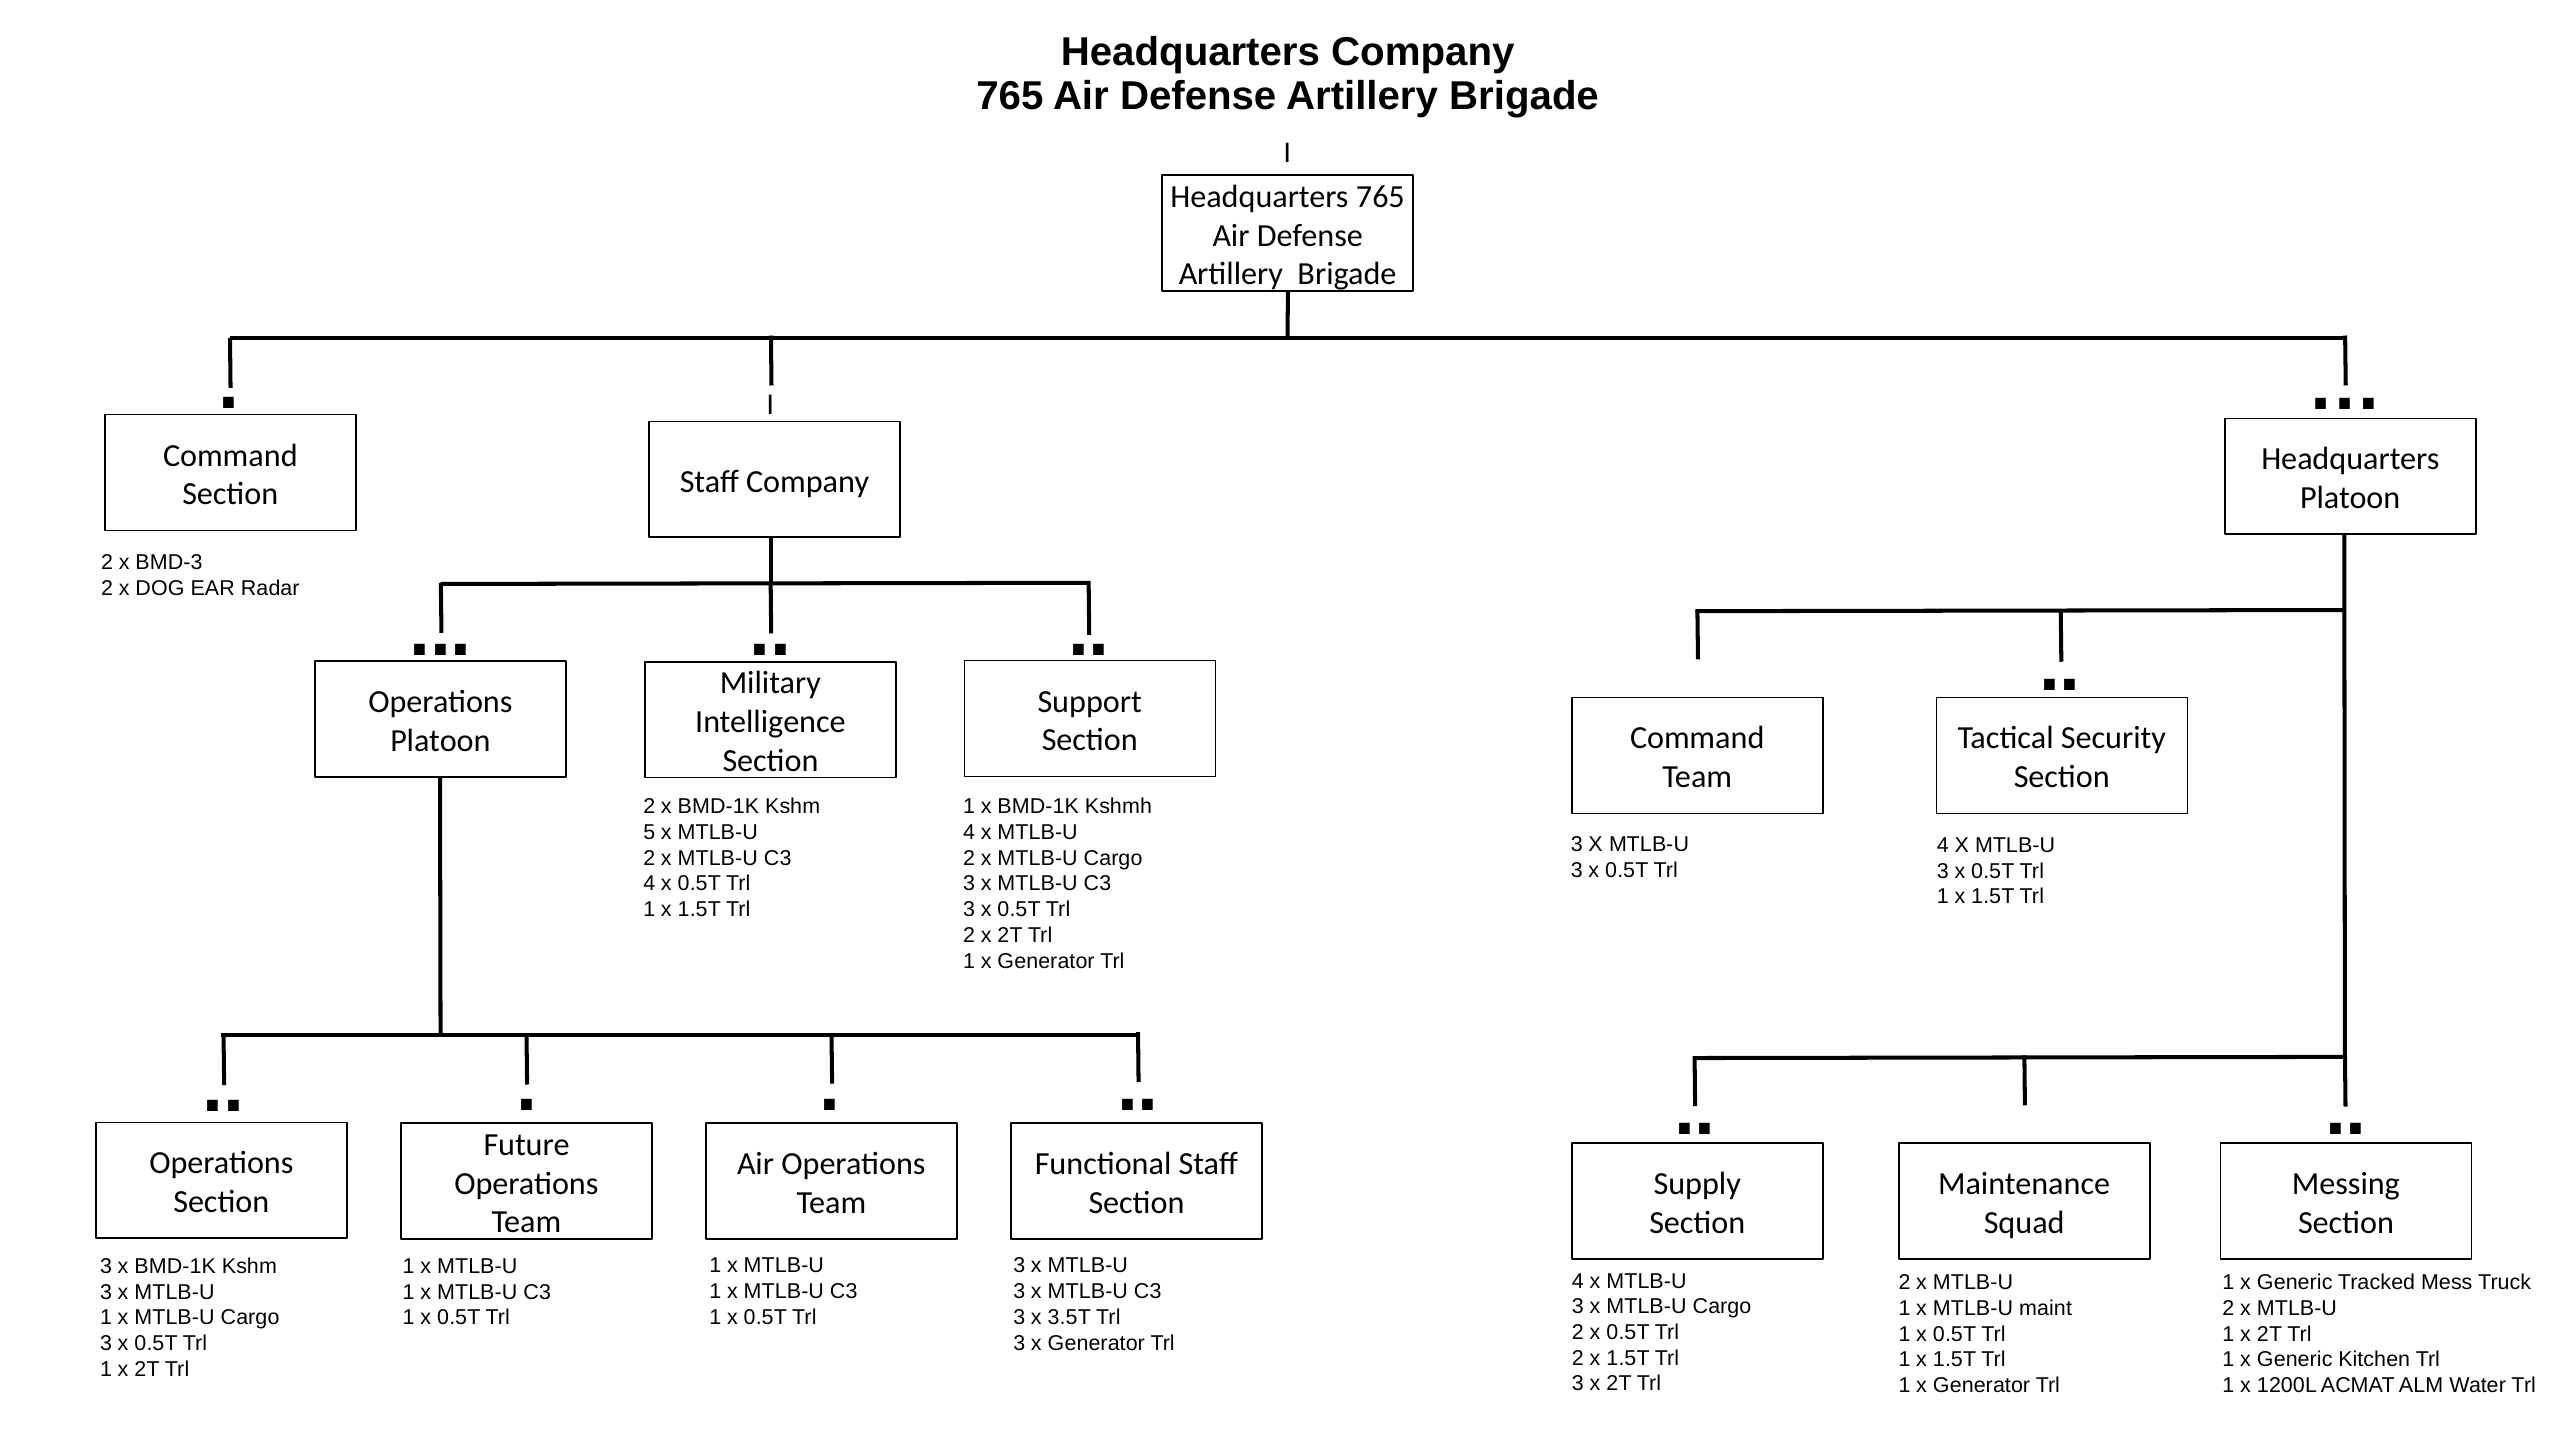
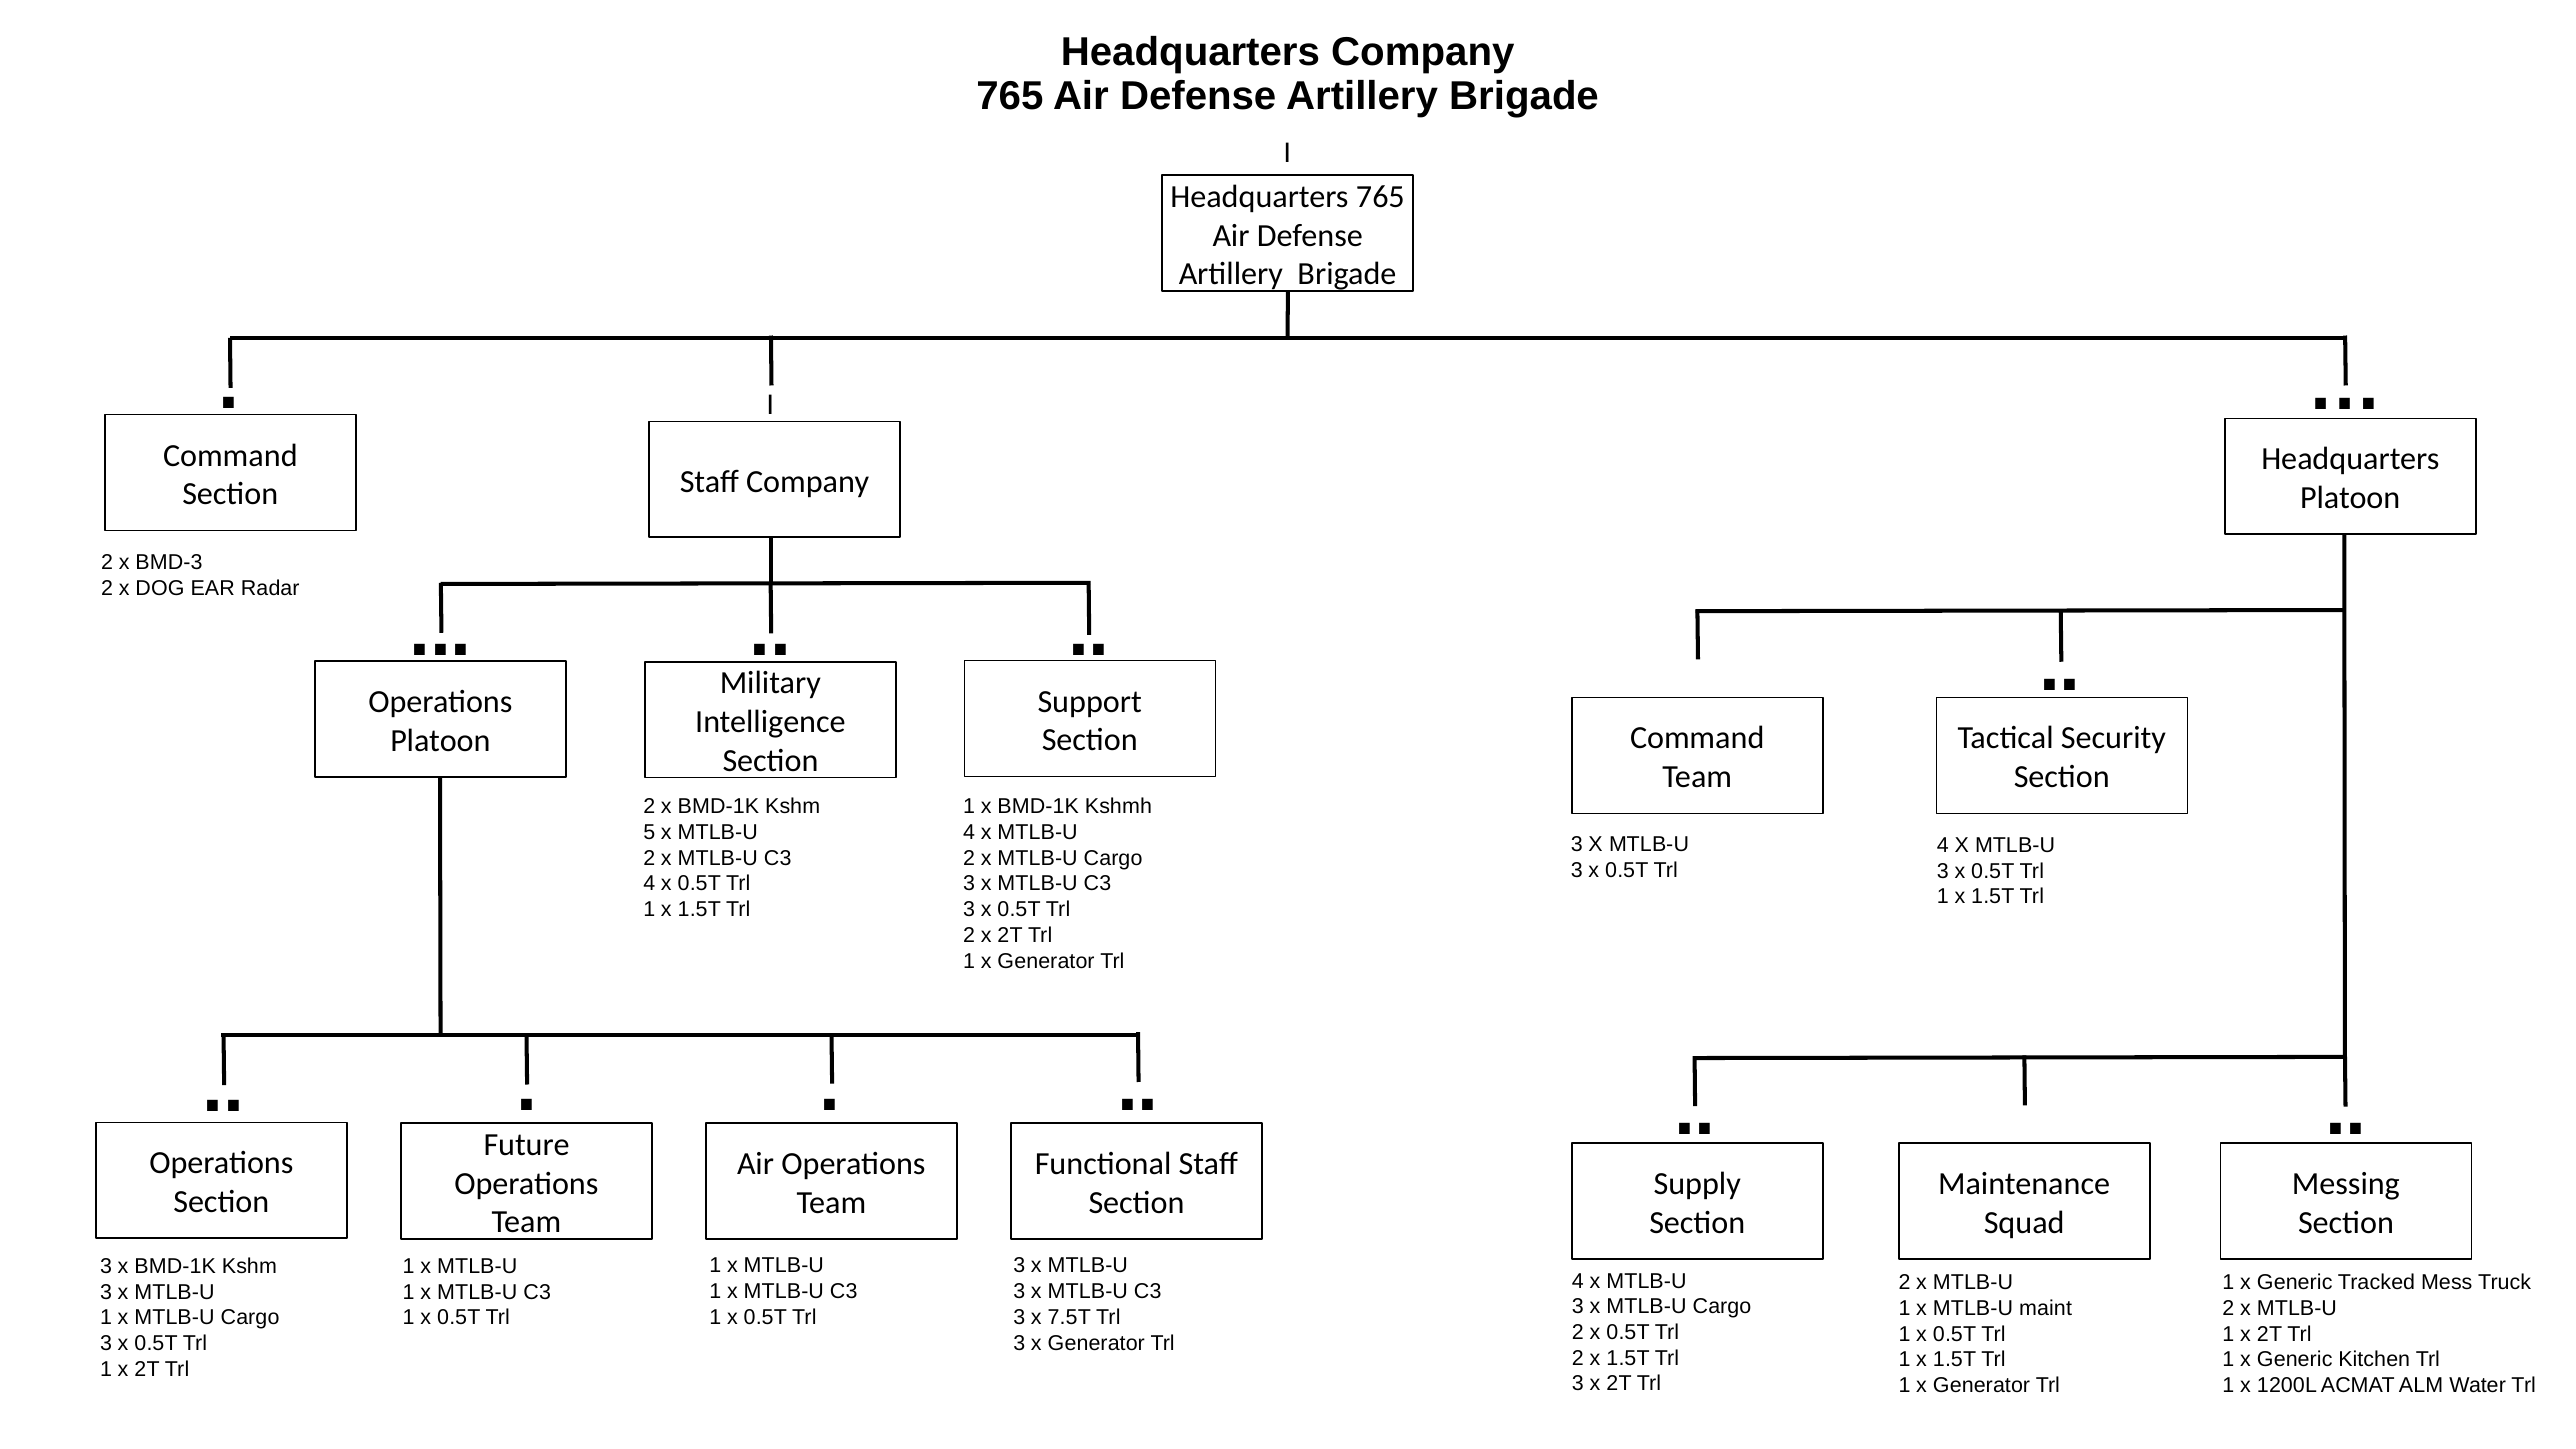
3.5T: 3.5T -> 7.5T
